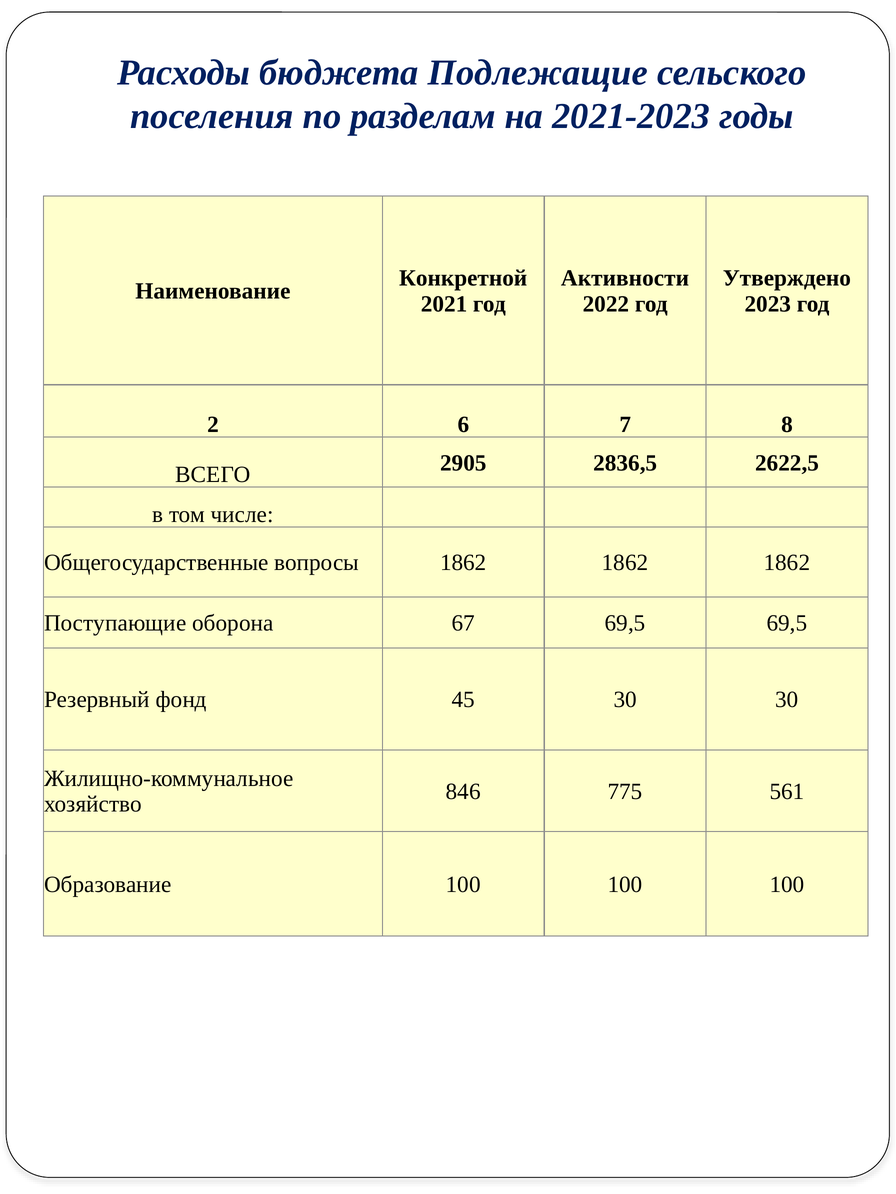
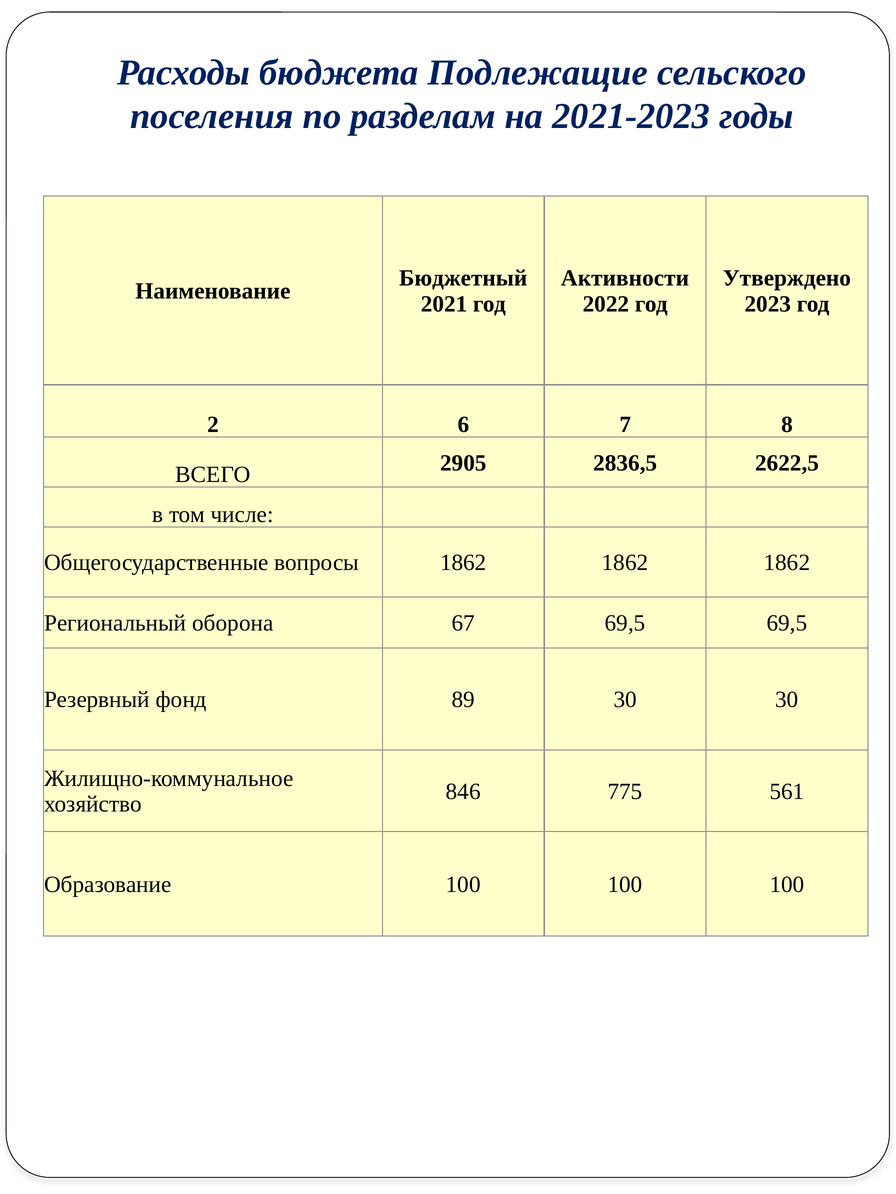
Конкретной: Конкретной -> Бюджетный
Поступающие: Поступающие -> Региональный
45: 45 -> 89
